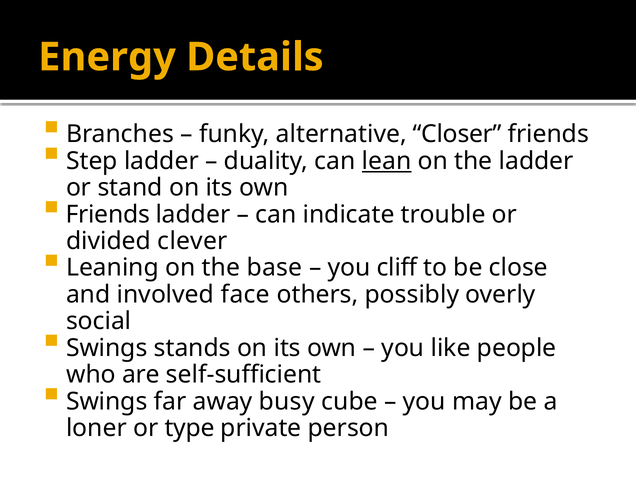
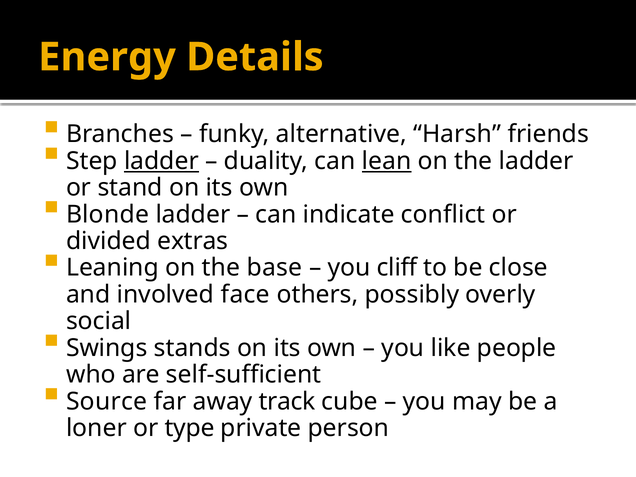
Closer: Closer -> Harsh
ladder at (161, 161) underline: none -> present
Friends at (108, 214): Friends -> Blonde
trouble: trouble -> conflict
clever: clever -> extras
Swings at (107, 401): Swings -> Source
busy: busy -> track
